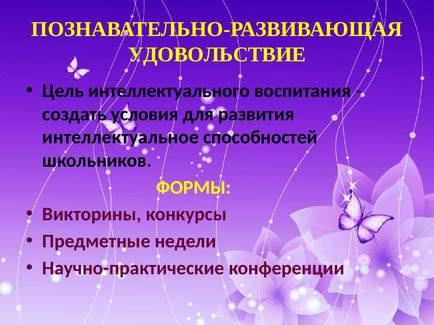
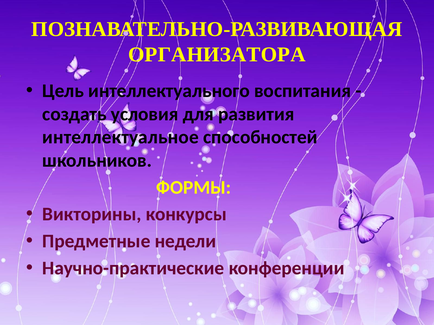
УДОВОЛЬСТВИЕ: УДОВОЛЬСТВИЕ -> ОРГАНИЗАТОРА
